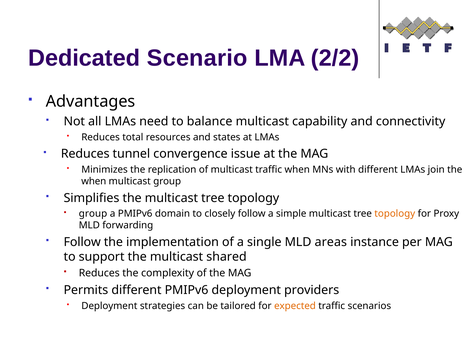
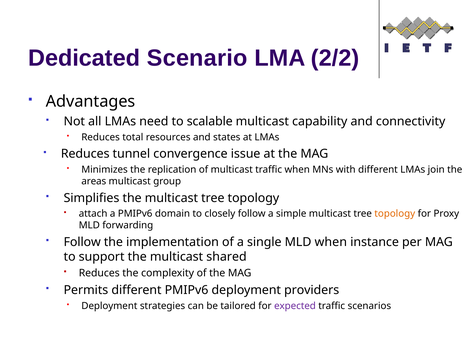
balance: balance -> scalable
when at (94, 181): when -> areas
group at (93, 213): group -> attach
MLD areas: areas -> when
expected colour: orange -> purple
